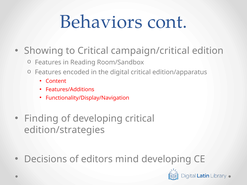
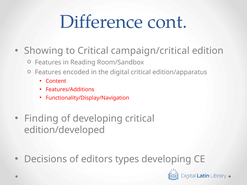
Behaviors: Behaviors -> Difference
edition/strategies: edition/strategies -> edition/developed
mind: mind -> types
